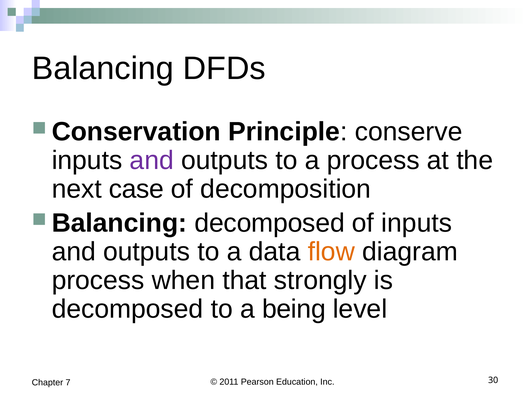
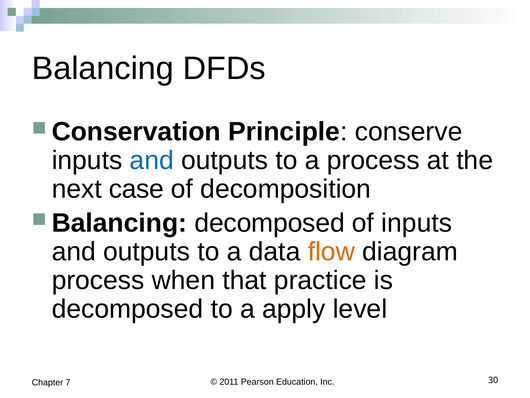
and at (152, 160) colour: purple -> blue
strongly: strongly -> practice
being: being -> apply
